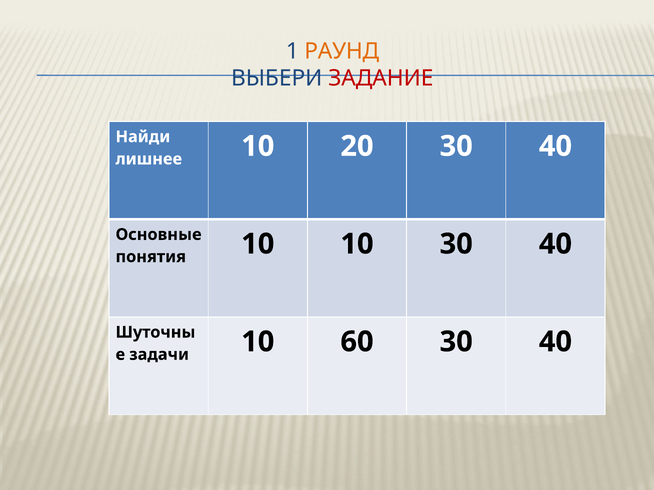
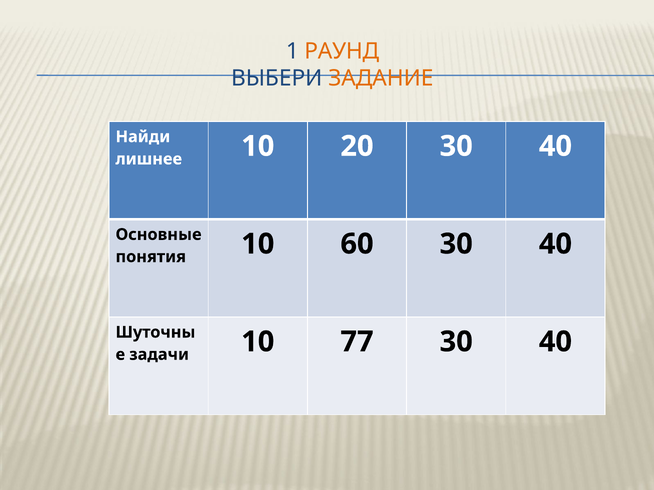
ЗАДАНИЕ colour: red -> orange
10 10: 10 -> 60
60: 60 -> 77
